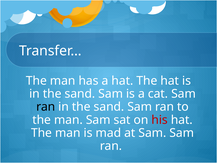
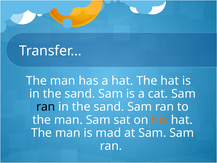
his colour: red -> orange
